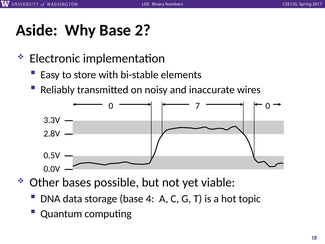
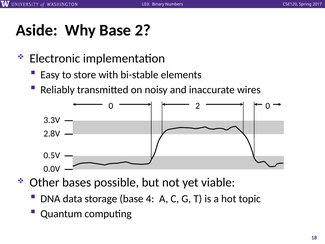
0 7: 7 -> 2
